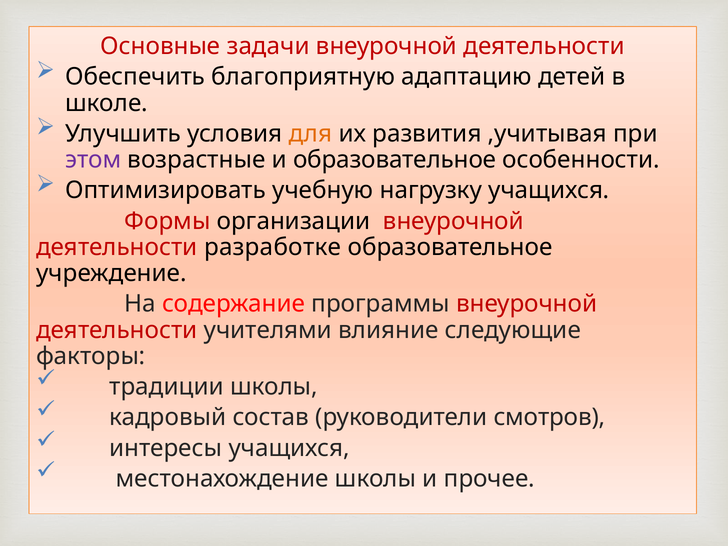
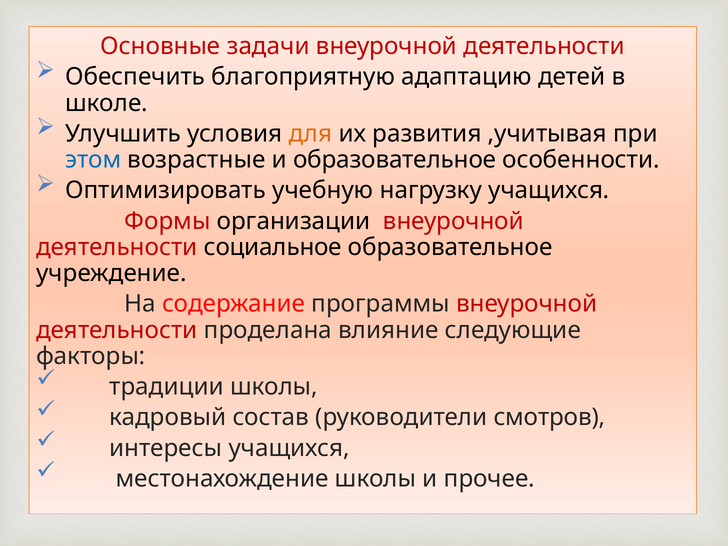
этом colour: purple -> blue
разработке: разработке -> социальное
учителями: учителями -> проделана
